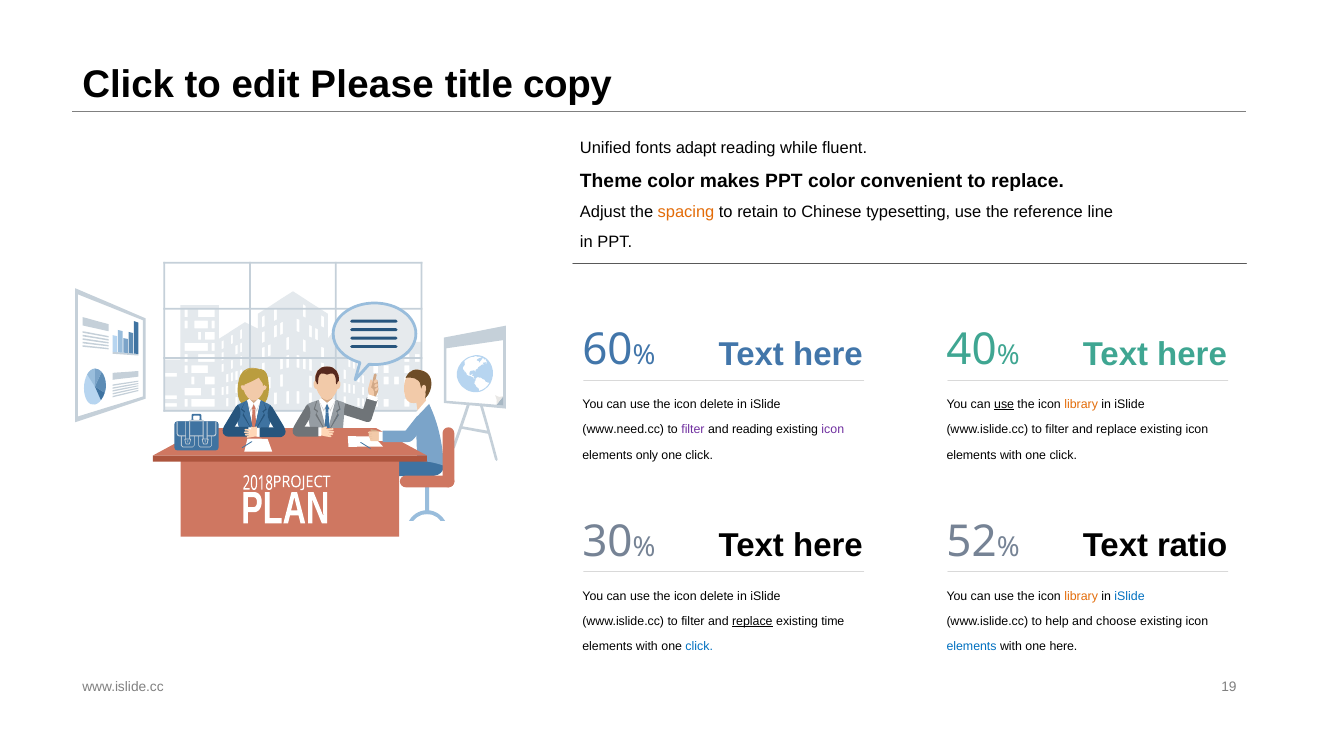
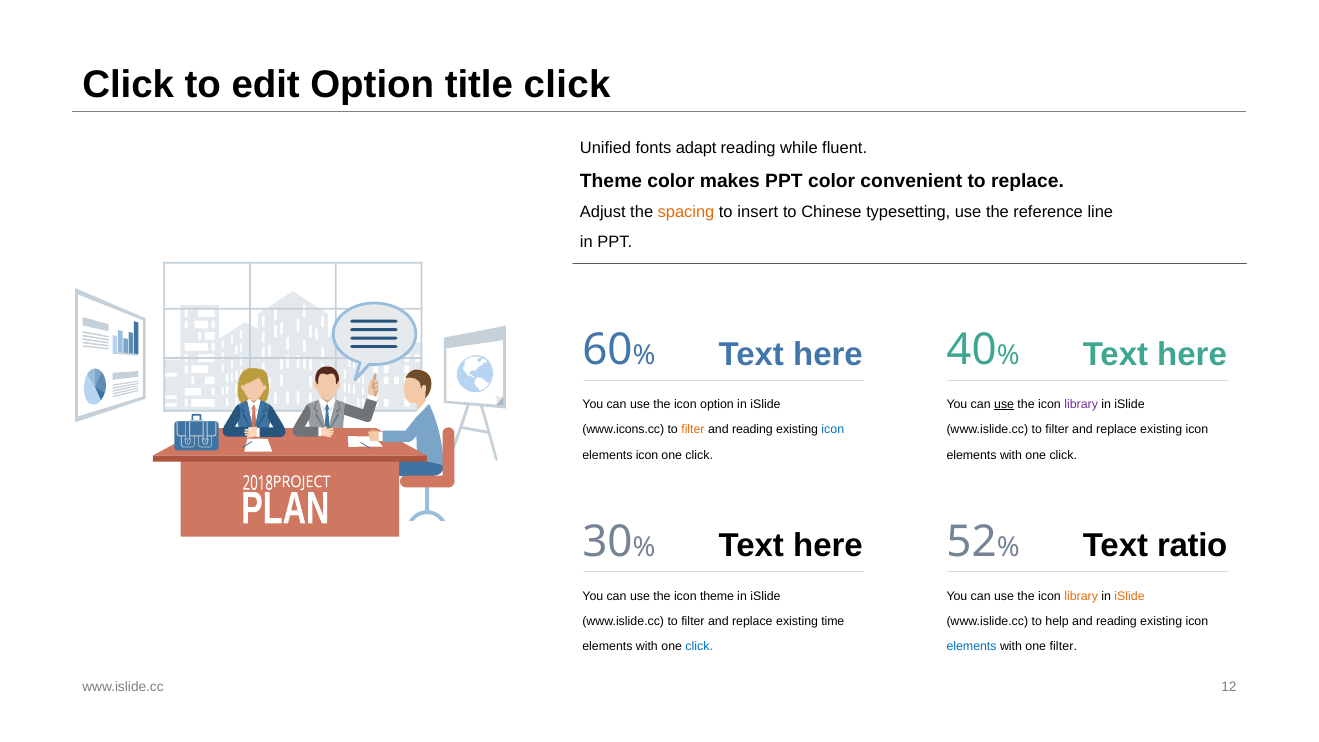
edit Please: Please -> Option
title copy: copy -> click
retain: retain -> insert
delete at (717, 404): delete -> option
library at (1081, 404) colour: orange -> purple
www.need.cc: www.need.cc -> www.icons.cc
filter at (693, 430) colour: purple -> orange
icon at (833, 430) colour: purple -> blue
elements only: only -> icon
delete at (717, 596): delete -> theme
iSlide at (1130, 596) colour: blue -> orange
replace at (752, 621) underline: present -> none
choose at (1116, 621): choose -> reading
one here: here -> filter
19: 19 -> 12
